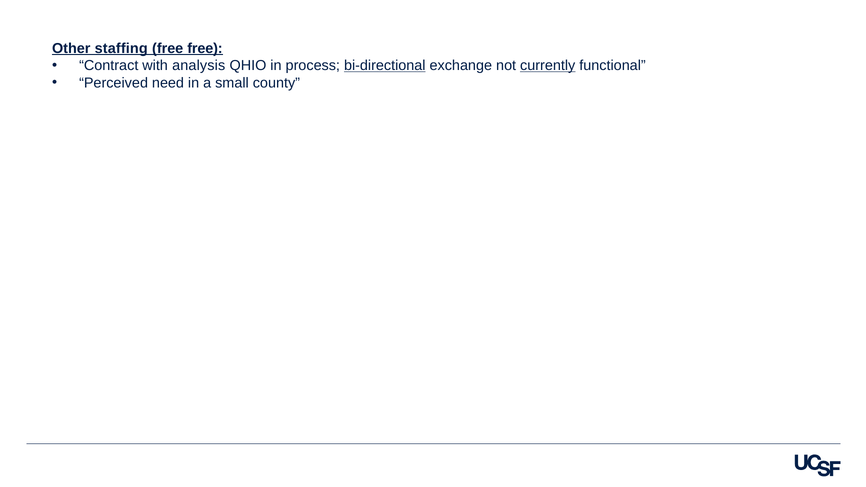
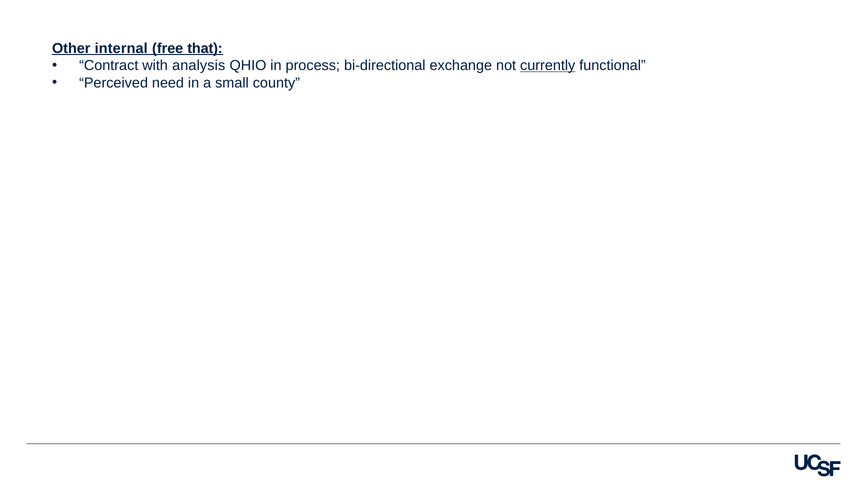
staffing: staffing -> internal
free free: free -> that
bi-directional underline: present -> none
